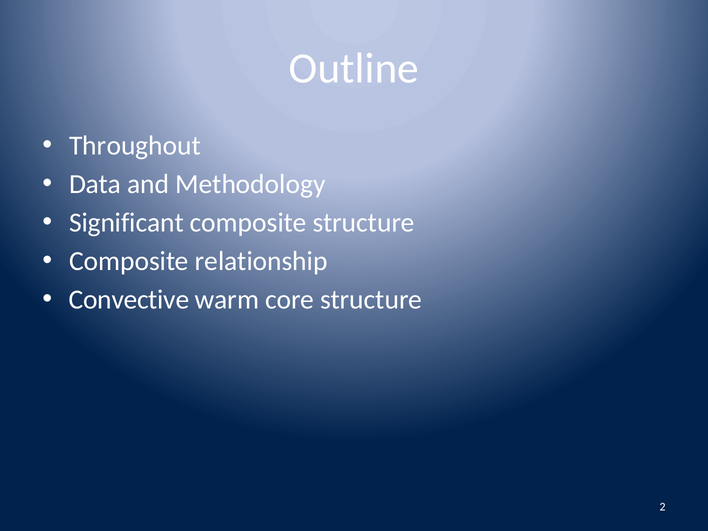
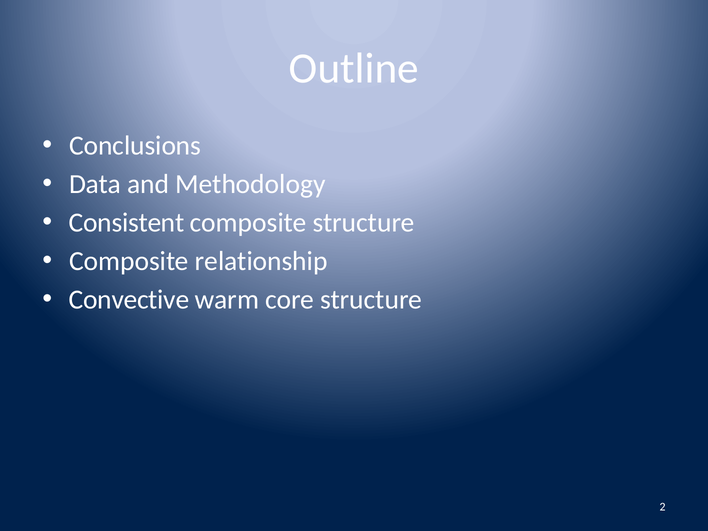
Throughout: Throughout -> Conclusions
Significant: Significant -> Consistent
